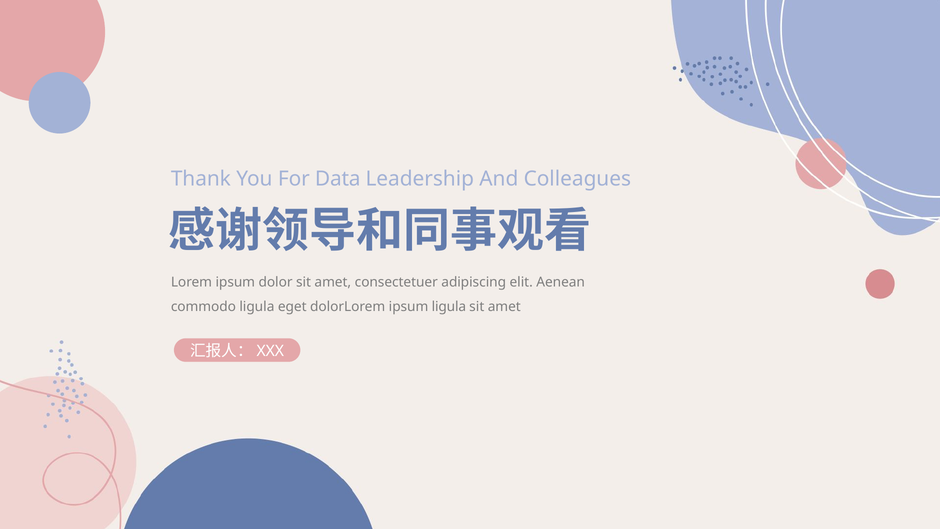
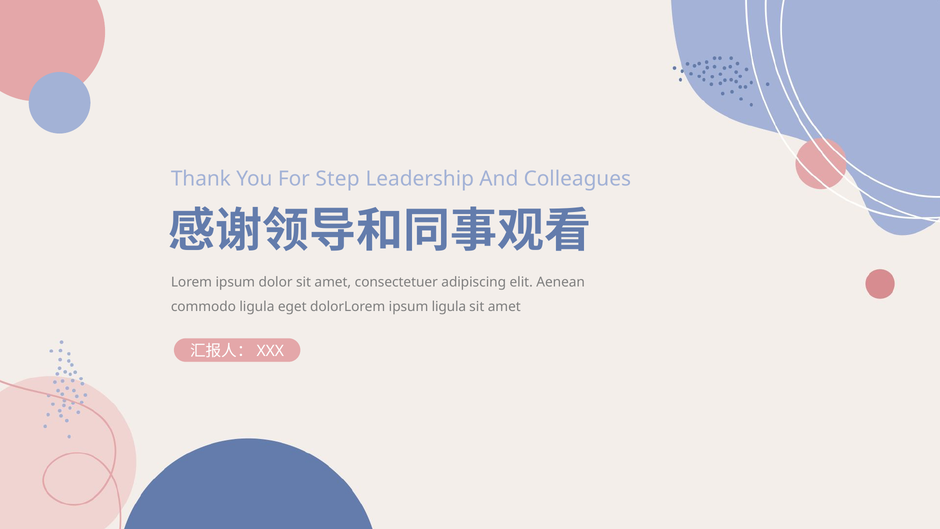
Data: Data -> Step
